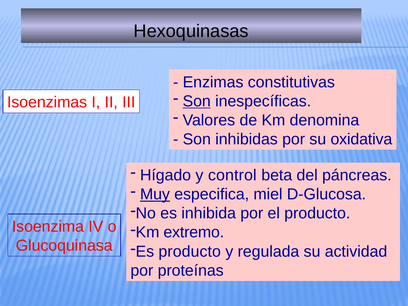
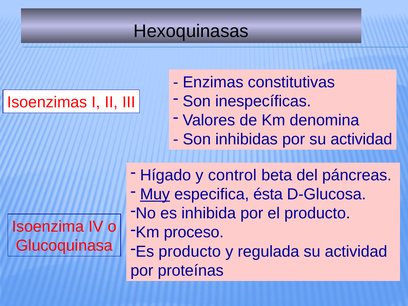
Son at (197, 101) underline: present -> none
por su oxidativa: oxidativa -> actividad
miel: miel -> ésta
extremo: extremo -> proceso
